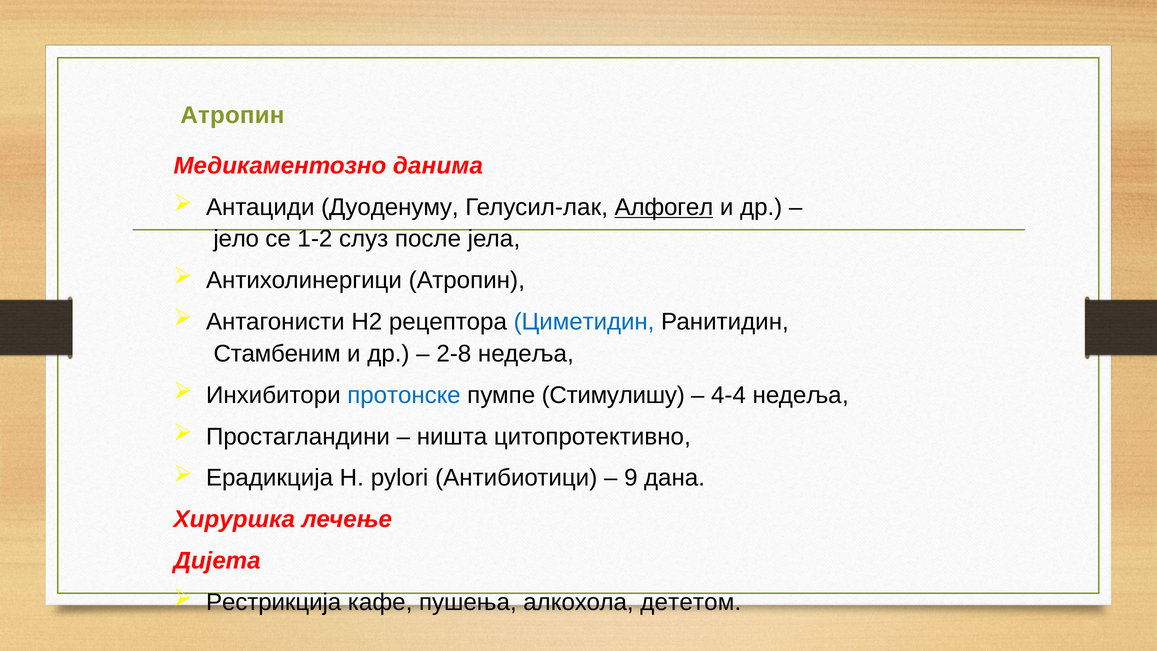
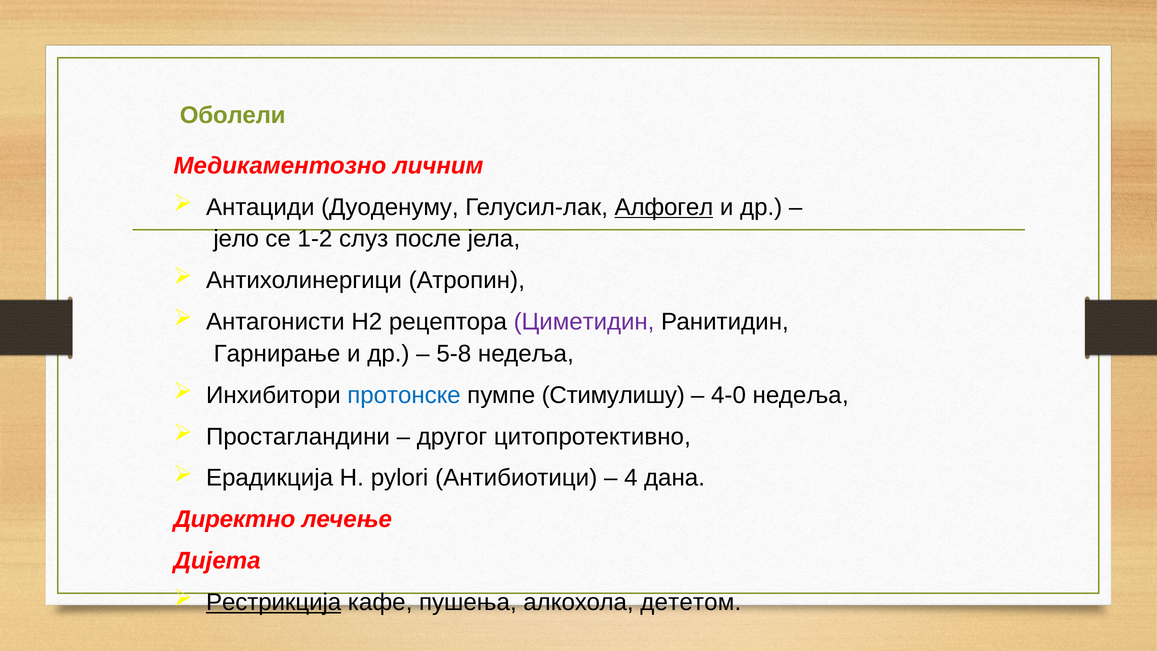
Атропин at (232, 115): Атропин -> Оболели
данима: данима -> личним
Циметидин colour: blue -> purple
Стамбеним: Стамбеним -> Гарнирање
2-8: 2-8 -> 5-8
4-4: 4-4 -> 4-0
ништа: ништа -> другог
9: 9 -> 4
Хируршка: Хируршка -> Директно
Рестрикција underline: none -> present
